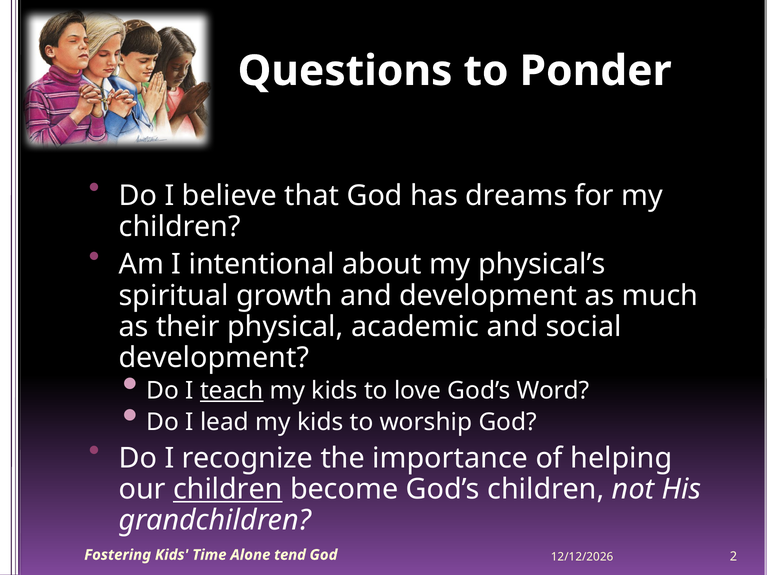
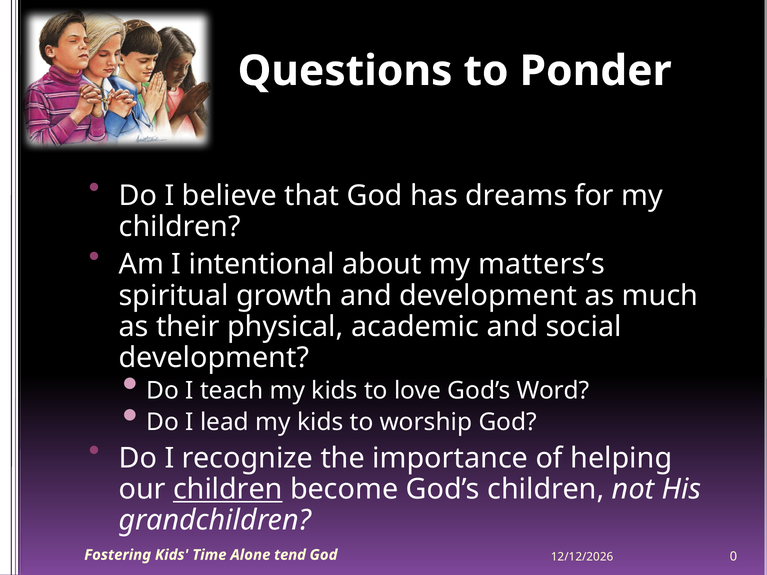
physical’s: physical’s -> matters’s
teach underline: present -> none
2: 2 -> 0
